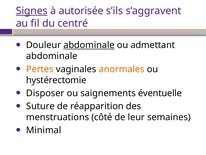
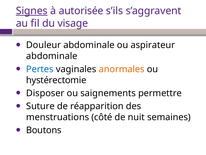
centré: centré -> visage
abdominale at (89, 45) underline: present -> none
admettant: admettant -> aspirateur
Pertes colour: orange -> blue
éventuelle: éventuelle -> permettre
leur: leur -> nuit
Minimal: Minimal -> Boutons
